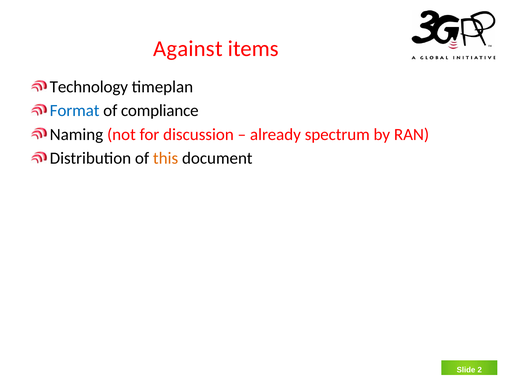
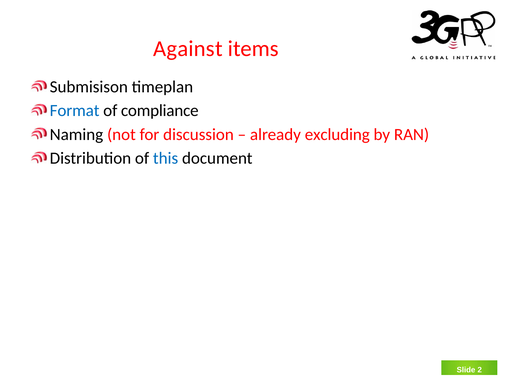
Technology: Technology -> Submisison
spectrum: spectrum -> excluding
this colour: orange -> blue
